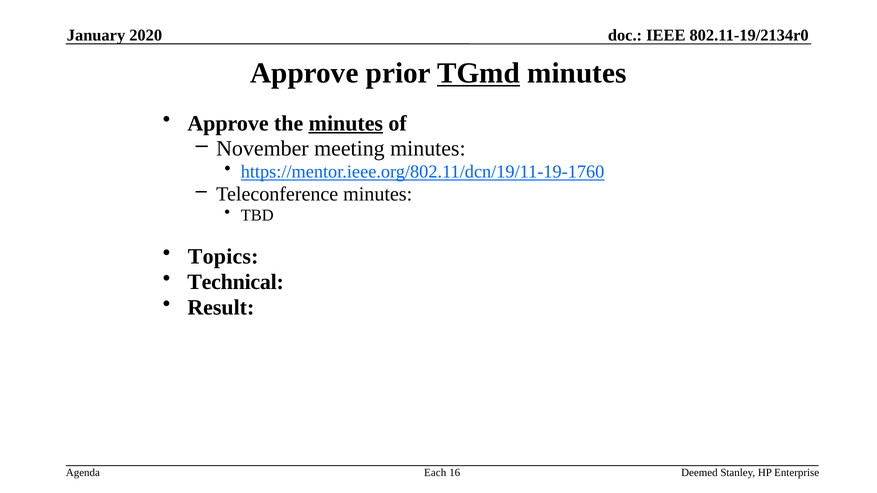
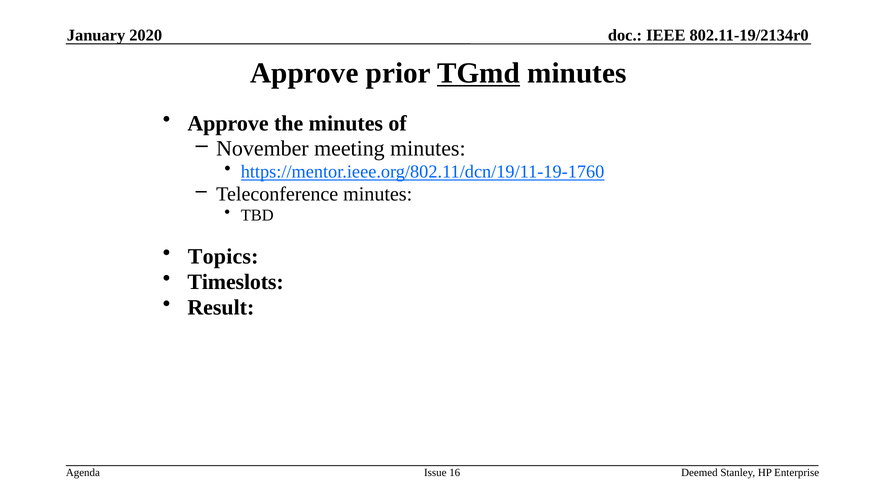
minutes at (346, 123) underline: present -> none
Technical: Technical -> Timeslots
Each: Each -> Issue
